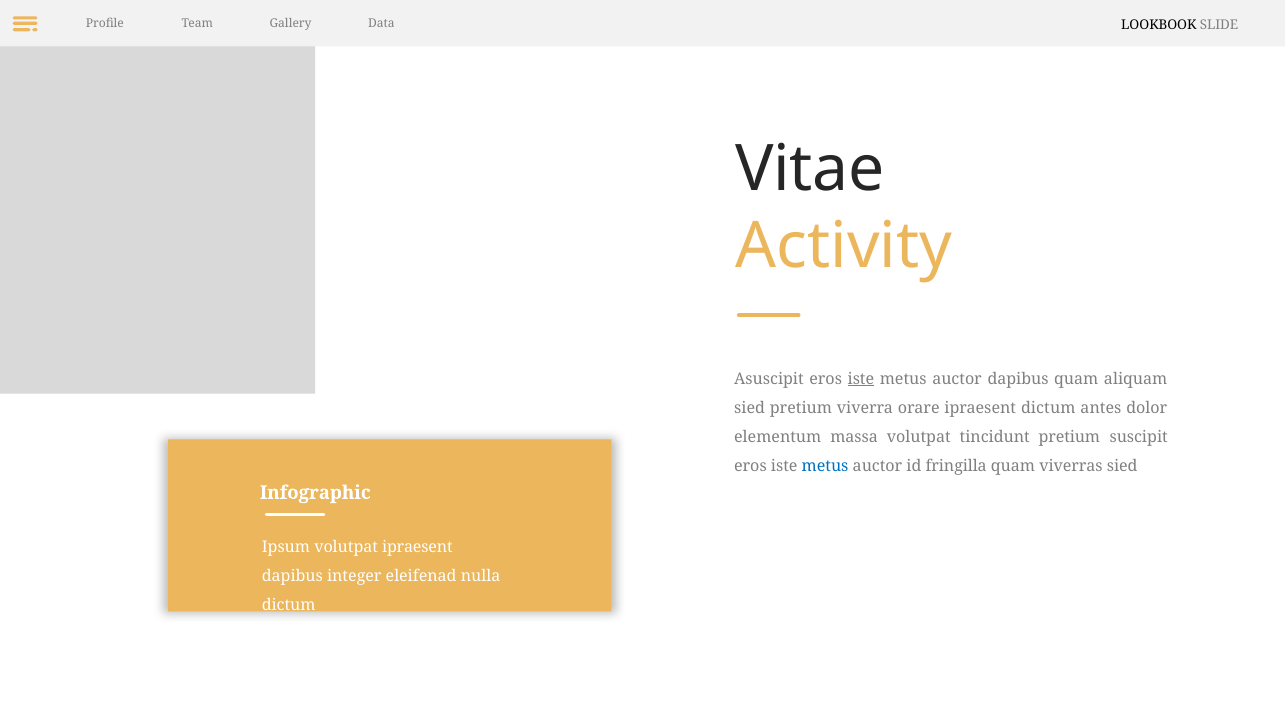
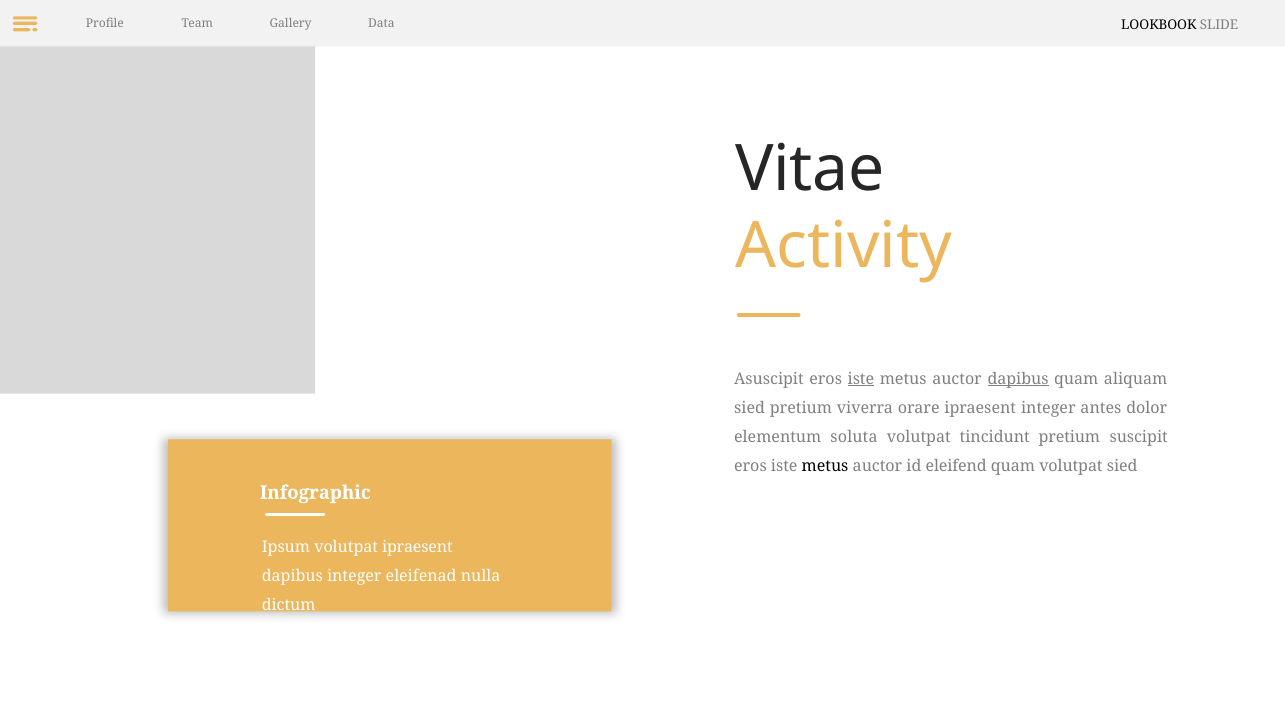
dapibus at (1018, 379) underline: none -> present
ipraesent dictum: dictum -> integer
massa: massa -> soluta
metus at (825, 466) colour: blue -> black
fringilla: fringilla -> eleifend
quam viverras: viverras -> volutpat
